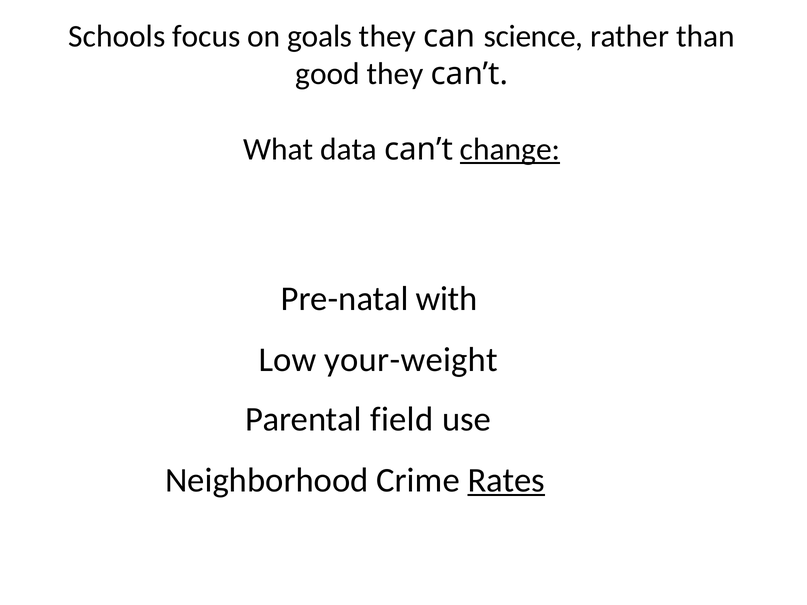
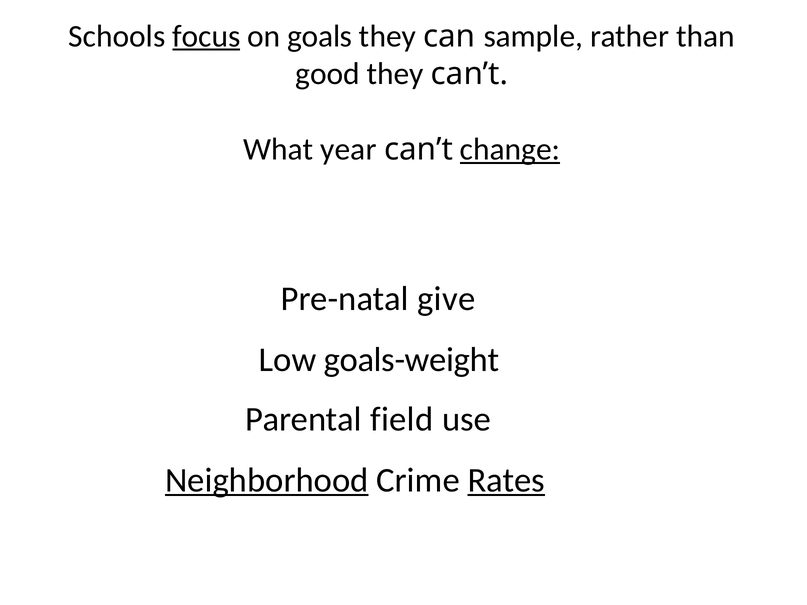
focus underline: none -> present
science: science -> sample
data: data -> year
with: with -> give
your-weight: your-weight -> goals-weight
Neighborhood underline: none -> present
